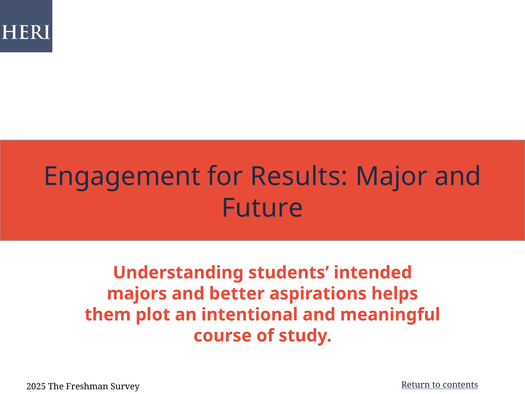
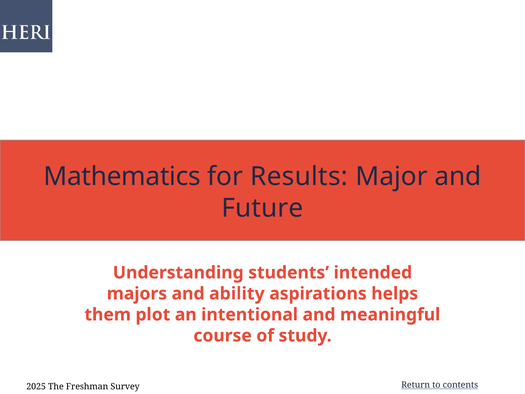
Engagement: Engagement -> Mathematics
better: better -> ability
